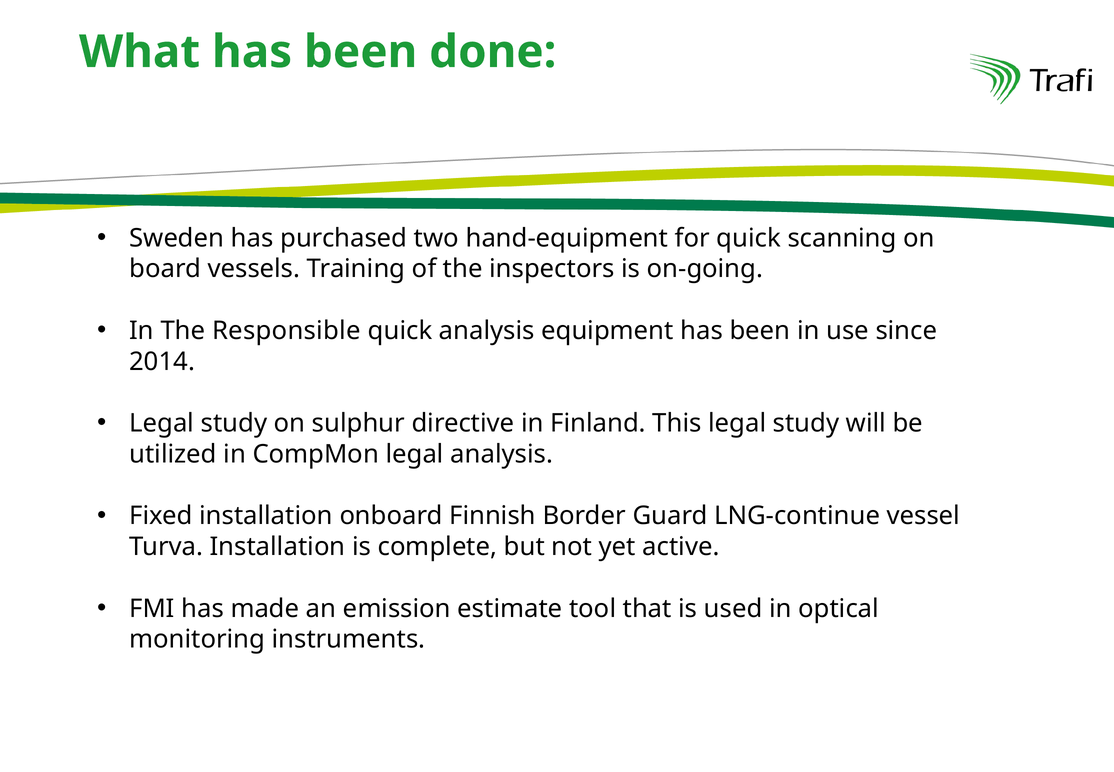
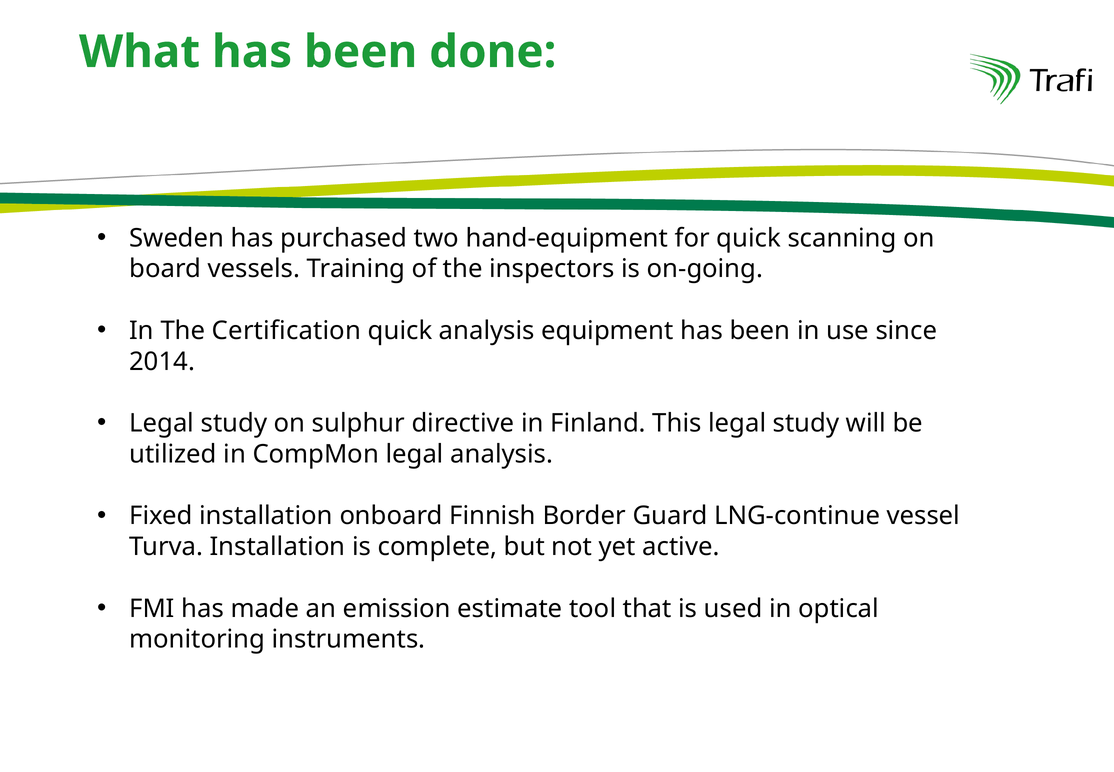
The Responsible: Responsible -> Certification
